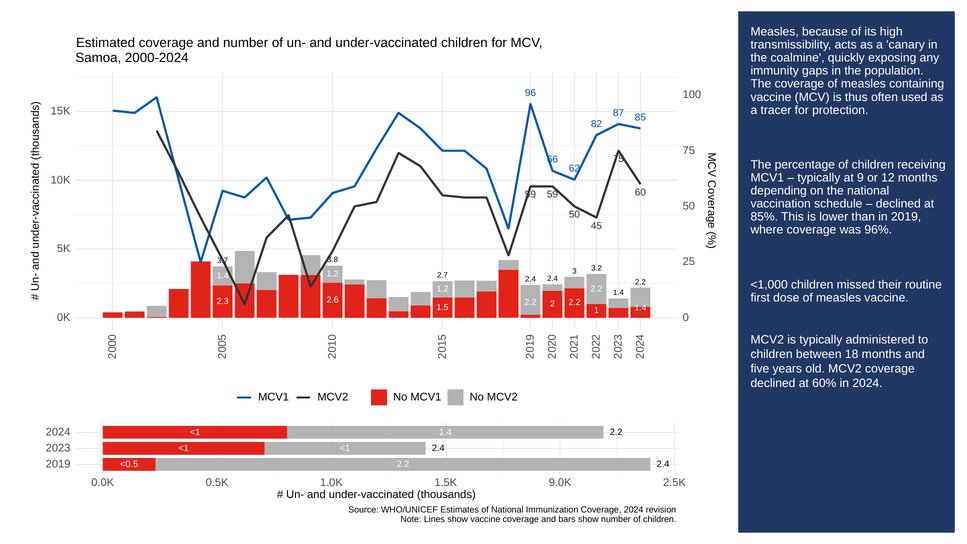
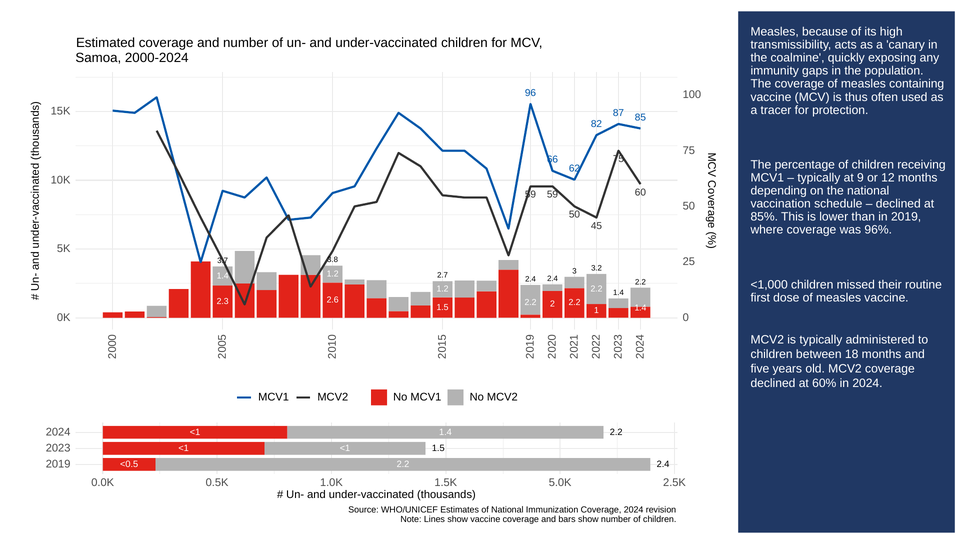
2.4 at (438, 448): 2.4 -> 1.5
9.0K: 9.0K -> 5.0K
